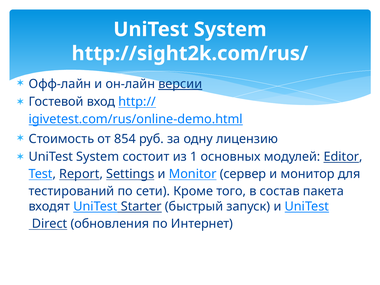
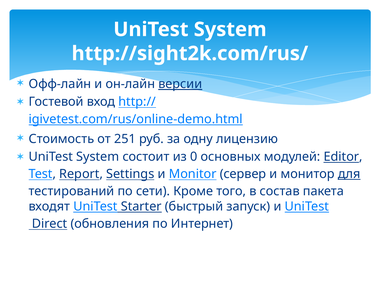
854: 854 -> 251
1: 1 -> 0
для underline: none -> present
